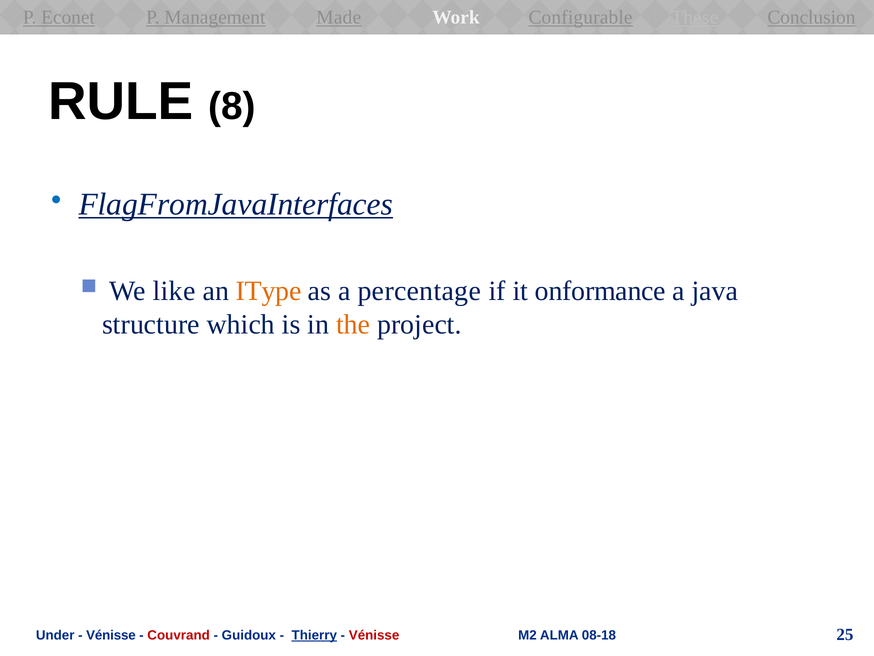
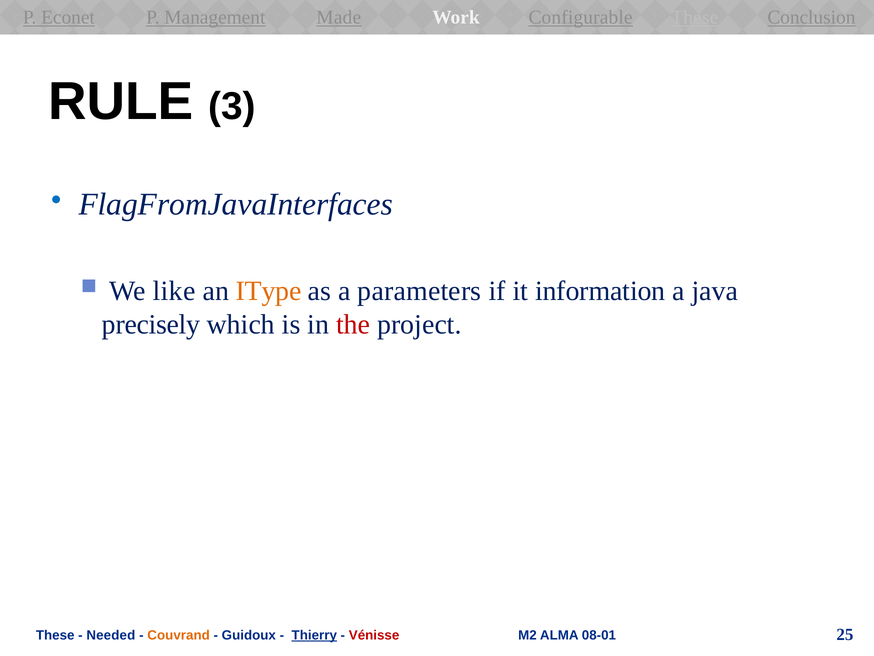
8: 8 -> 3
FlagFromJavaInterfaces underline: present -> none
percentage: percentage -> parameters
onformance: onformance -> information
structure: structure -> precisely
the colour: orange -> red
Under at (55, 635): Under -> These
Vénisse at (111, 635): Vénisse -> Needed
Couvrand colour: red -> orange
08-18: 08-18 -> 08-01
